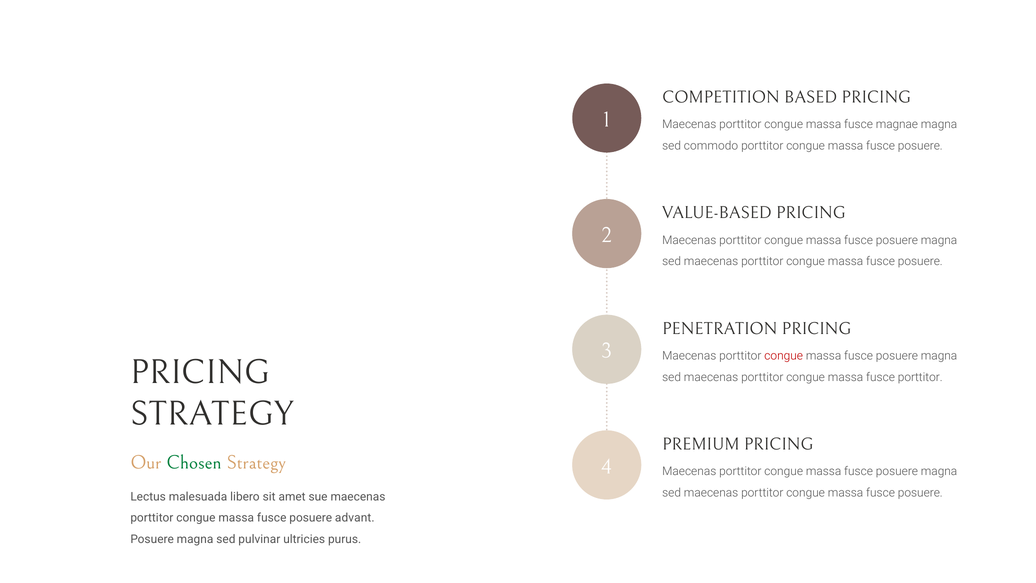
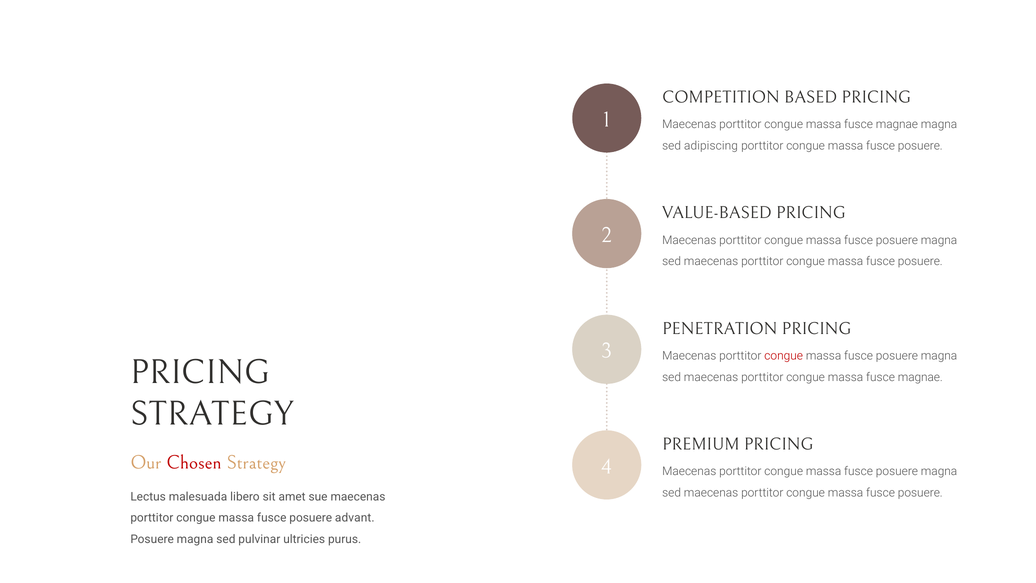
commodo: commodo -> adipiscing
porttitor at (920, 377): porttitor -> magnae
Chosen colour: green -> red
